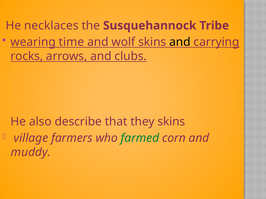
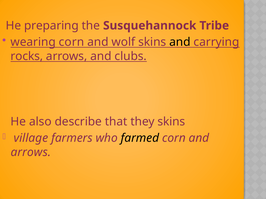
necklaces: necklaces -> preparing
wearing time: time -> corn
farmed colour: green -> black
muddy at (31, 153): muddy -> arrows
